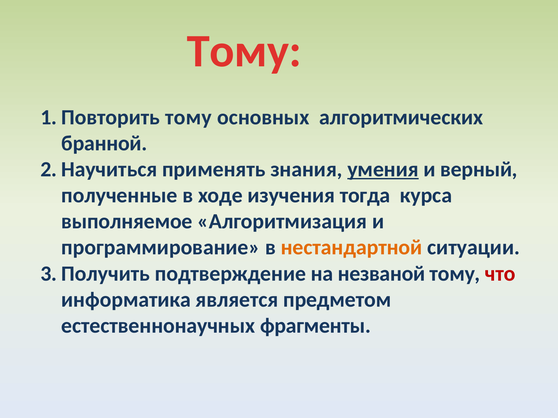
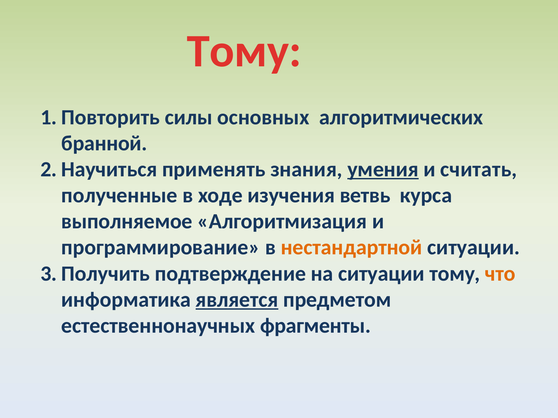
тому at (189, 118): тому -> силы
верный: верный -> считать
тогда: тогда -> ветвь
на незваной: незваной -> ситуации
что colour: red -> orange
является underline: none -> present
